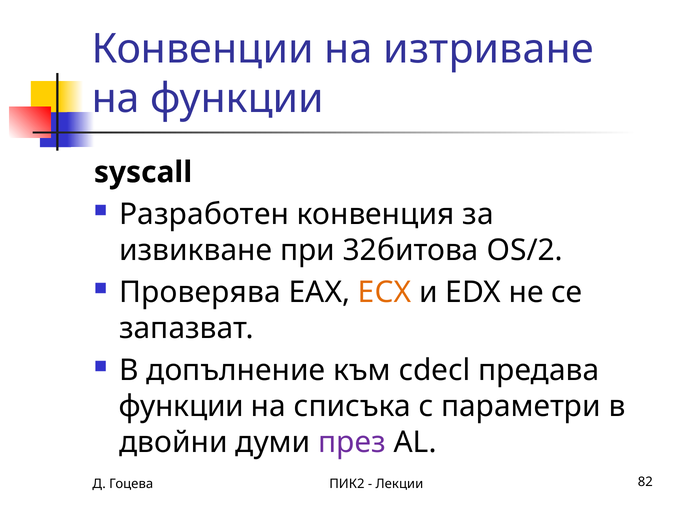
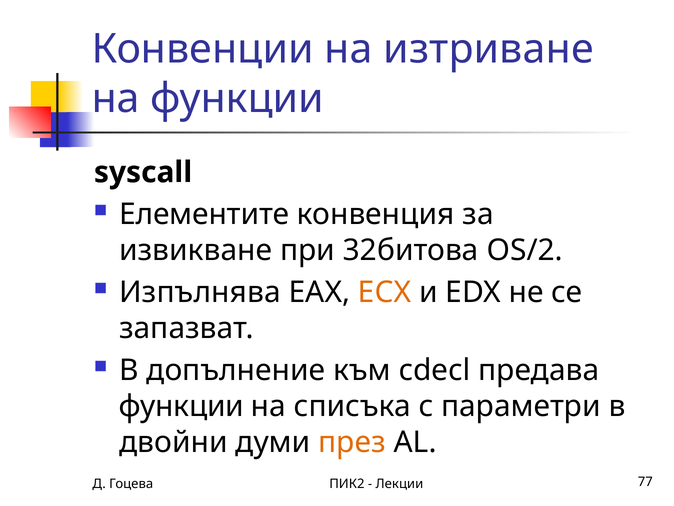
Разработен: Разработен -> Елементите
Проверява: Проверява -> Изпълнява
през colour: purple -> orange
82: 82 -> 77
